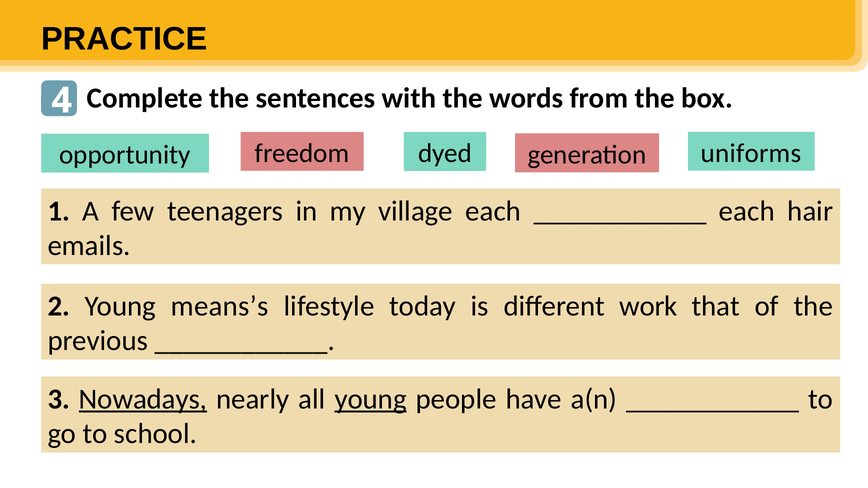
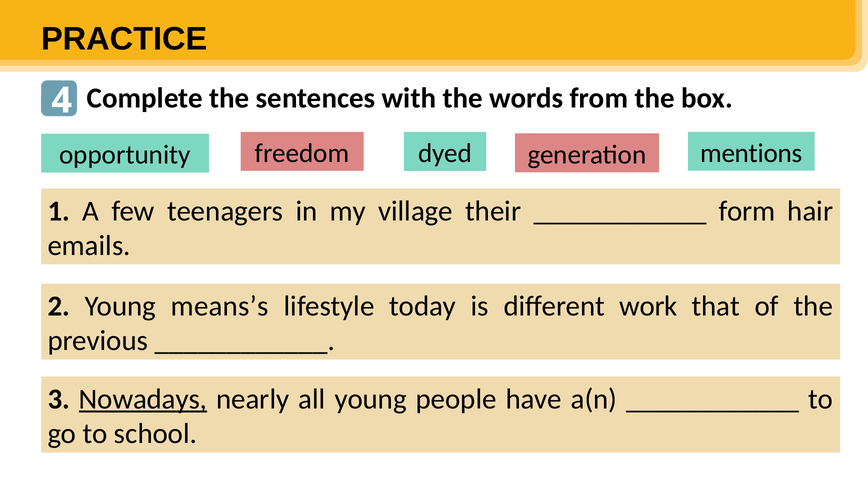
uniforms: uniforms -> mentions
village each: each -> their
each at (747, 211): each -> form
young at (371, 399) underline: present -> none
